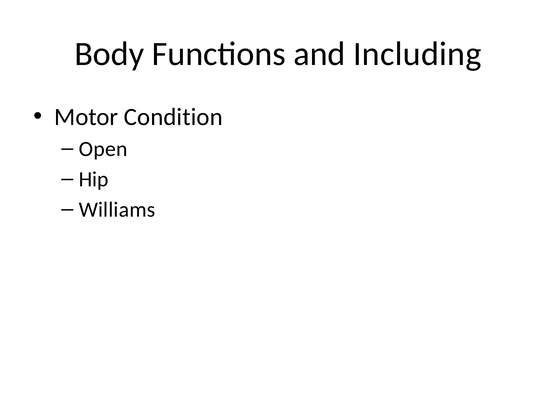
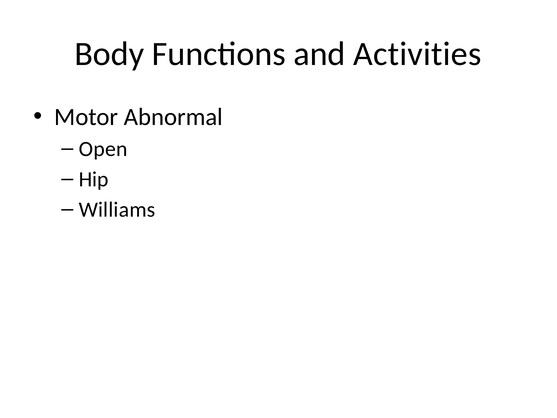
Including: Including -> Activities
Condition: Condition -> Abnormal
